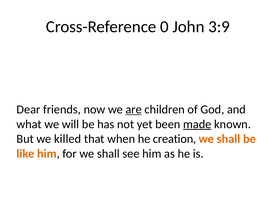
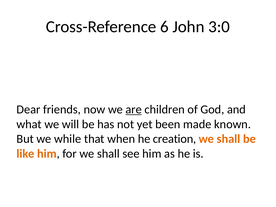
0: 0 -> 6
3:9: 3:9 -> 3:0
made underline: present -> none
killed: killed -> while
